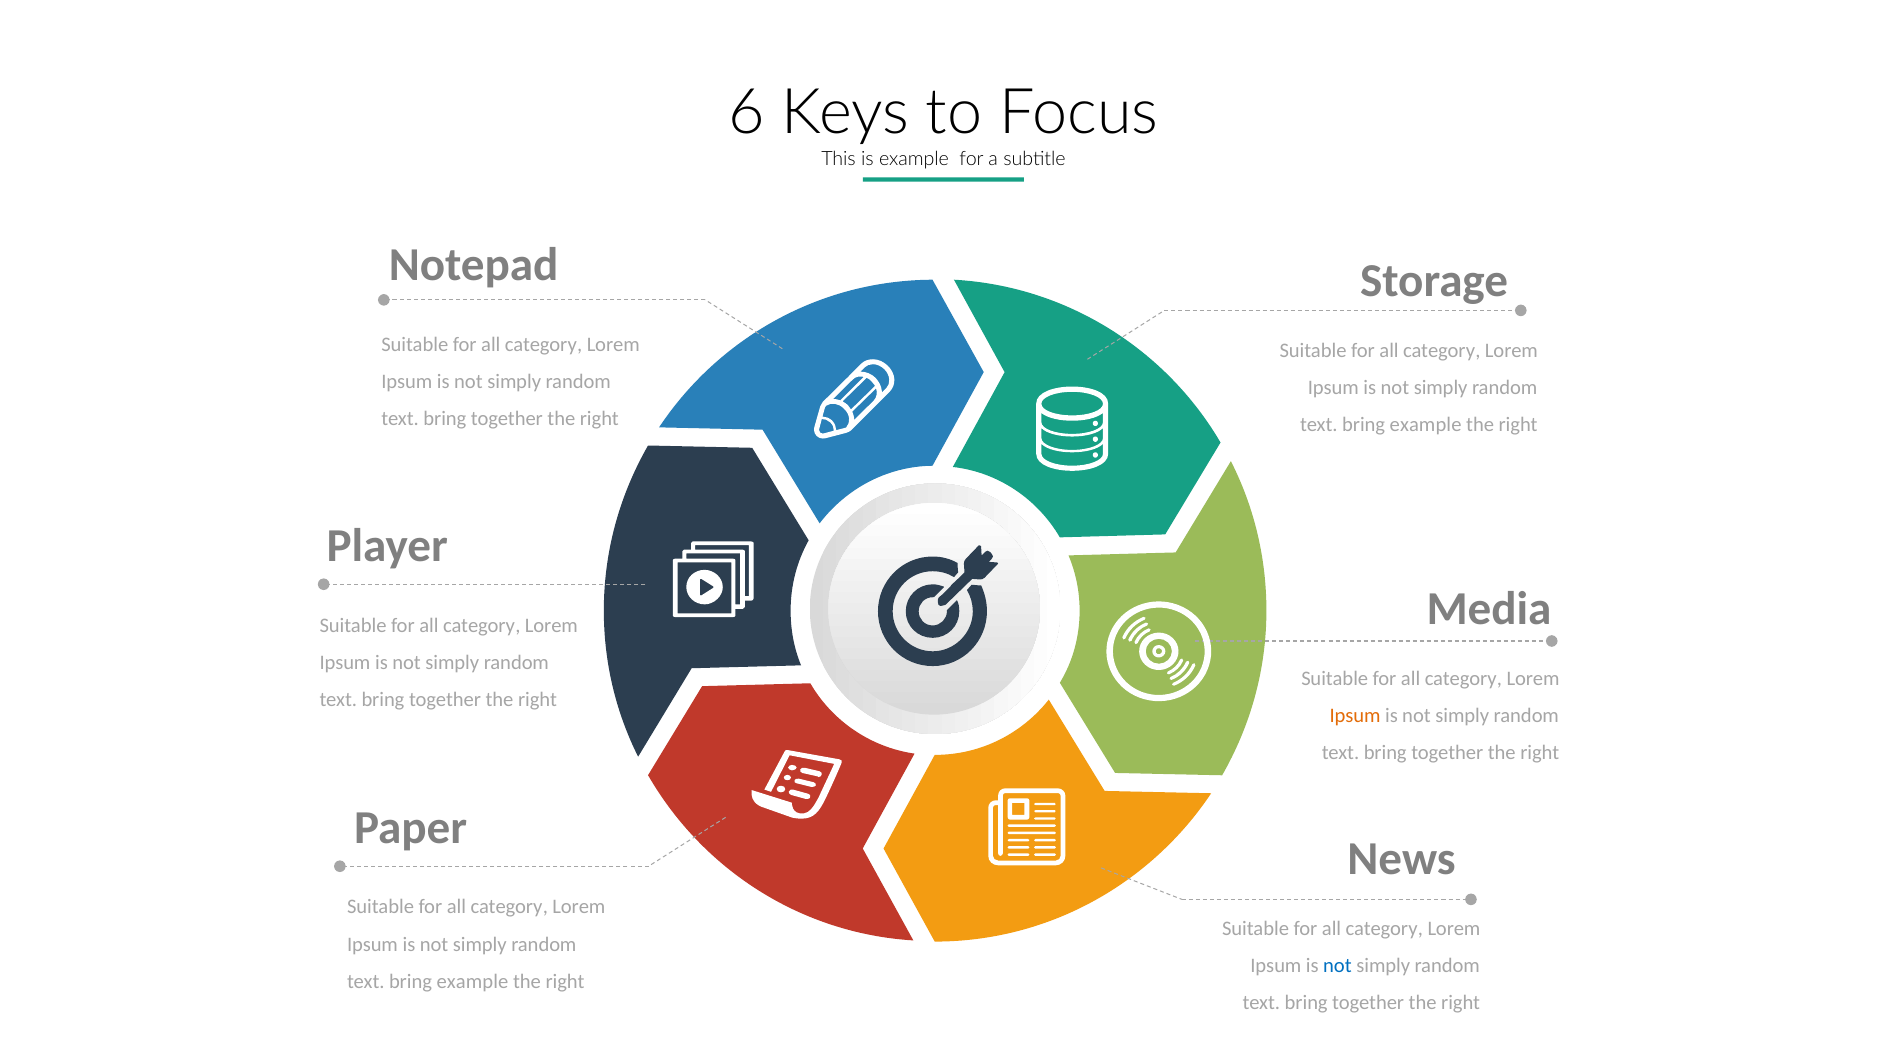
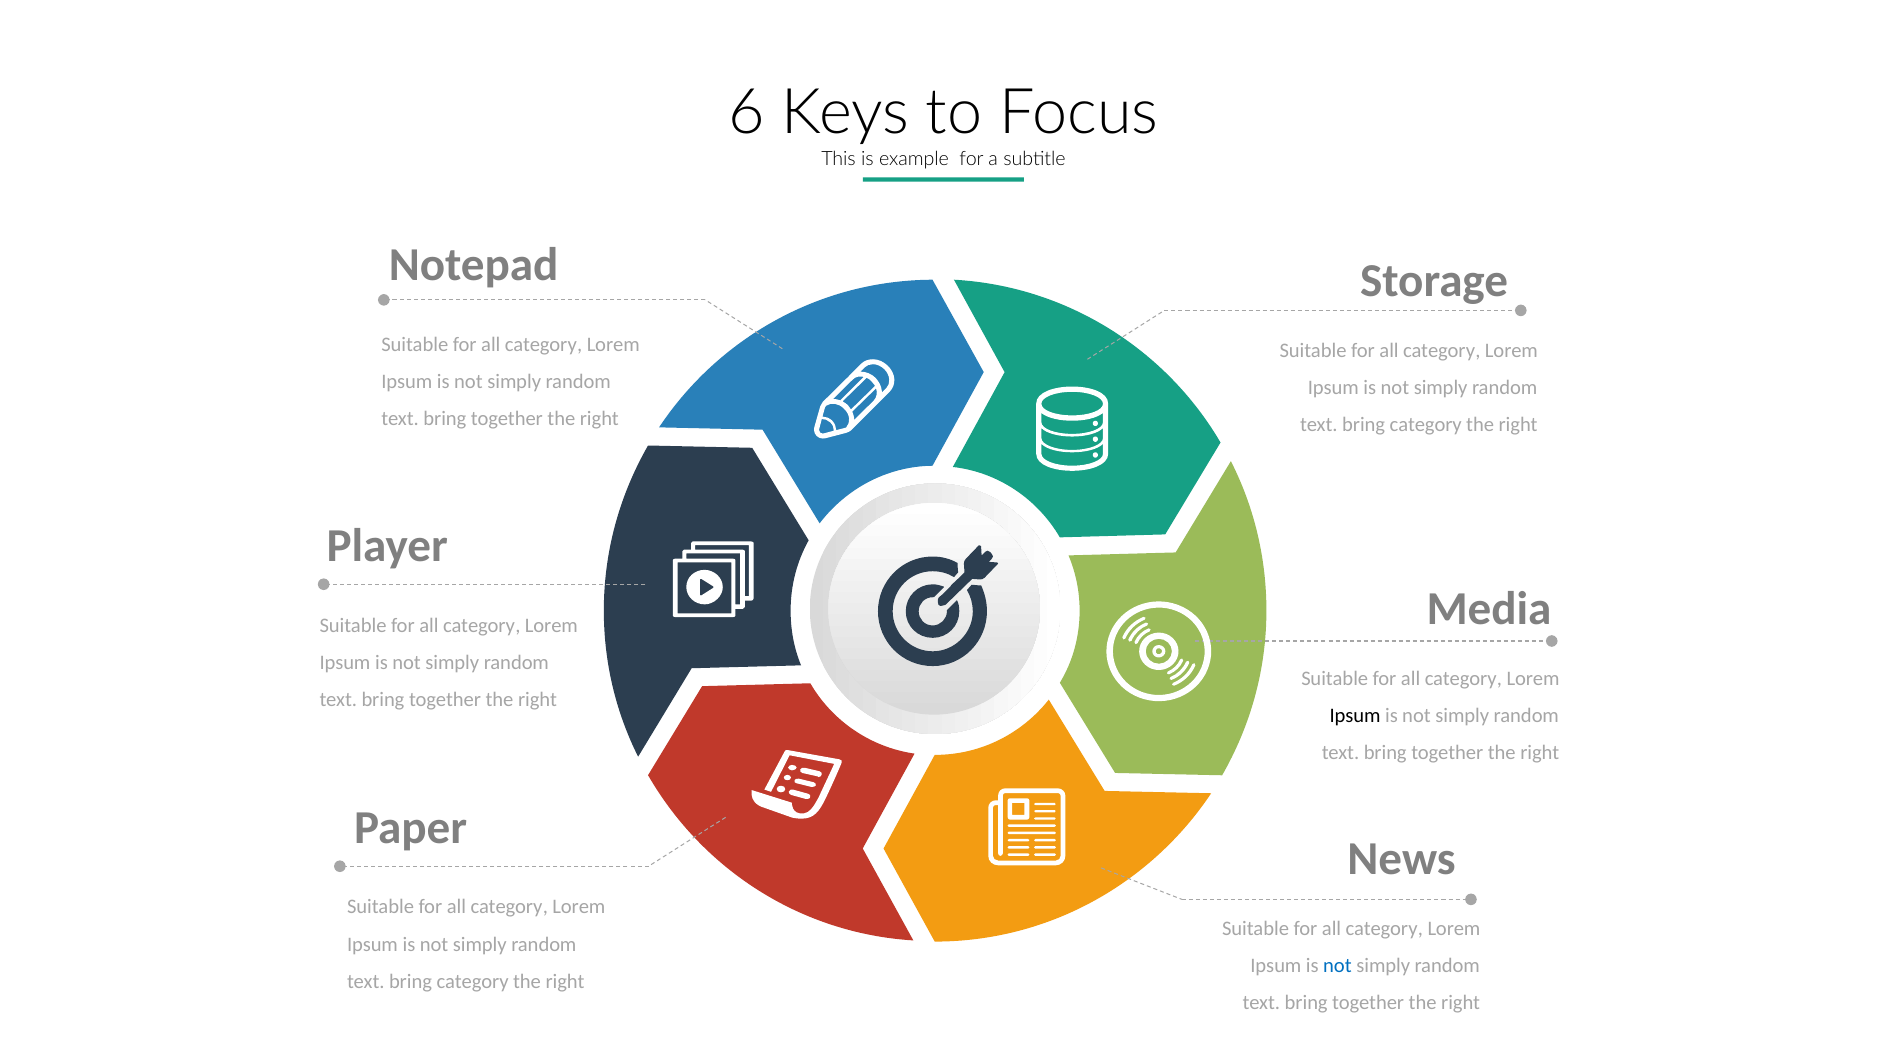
example at (1426, 425): example -> category
Ipsum at (1355, 715) colour: orange -> black
example at (472, 981): example -> category
